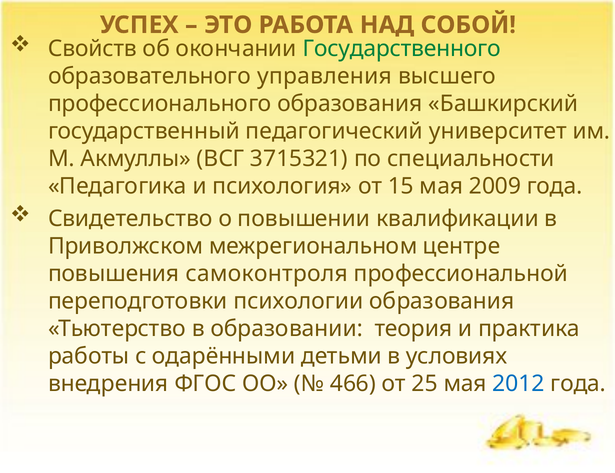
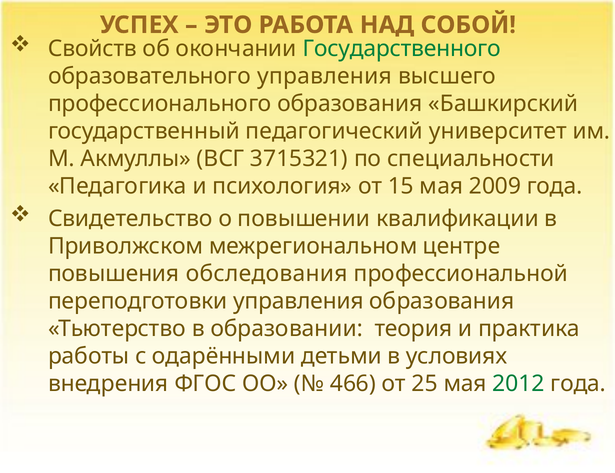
самоконтроля: самоконтроля -> обследования
переподготовки психологии: психологии -> управления
2012 colour: blue -> green
